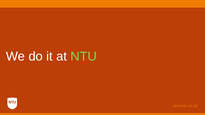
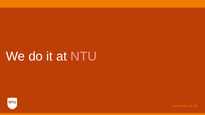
NTU colour: light green -> pink
